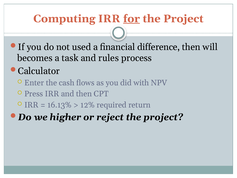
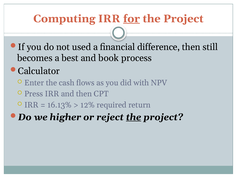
will: will -> still
task: task -> best
rules: rules -> book
the at (134, 117) underline: none -> present
